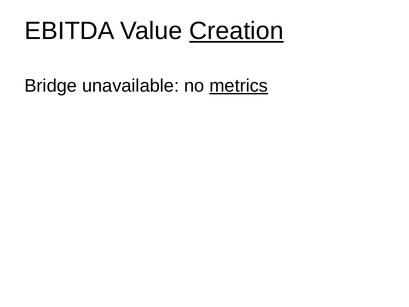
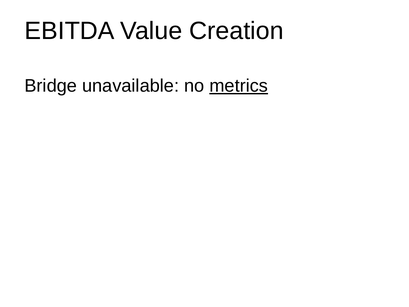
Creation underline: present -> none
